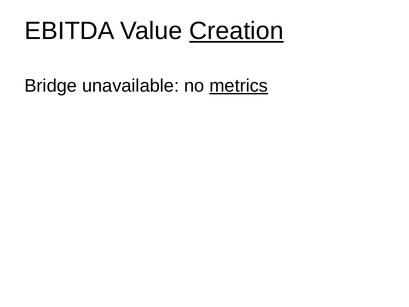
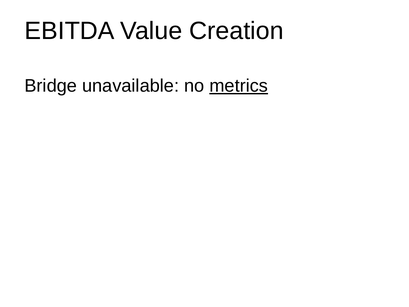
Creation underline: present -> none
